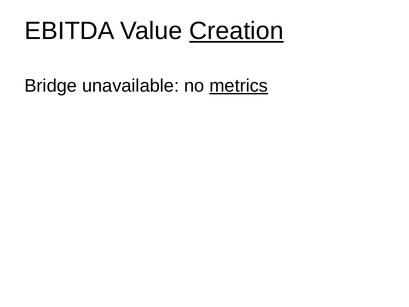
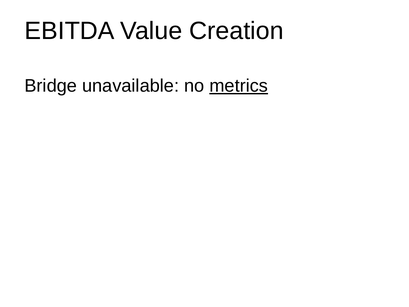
Creation underline: present -> none
